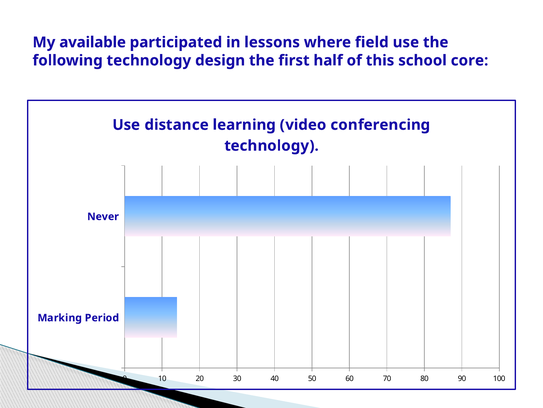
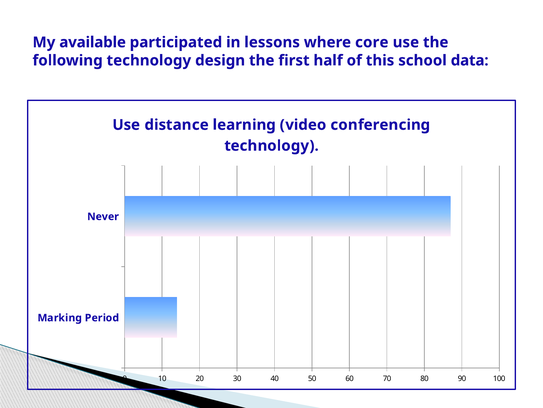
field: field -> core
core: core -> data
